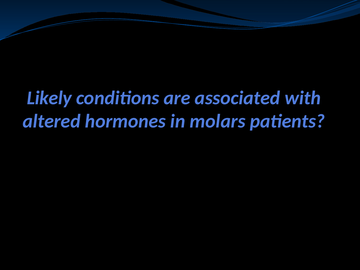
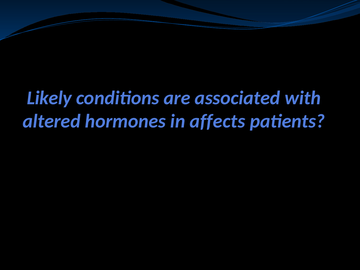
molars: molars -> affects
